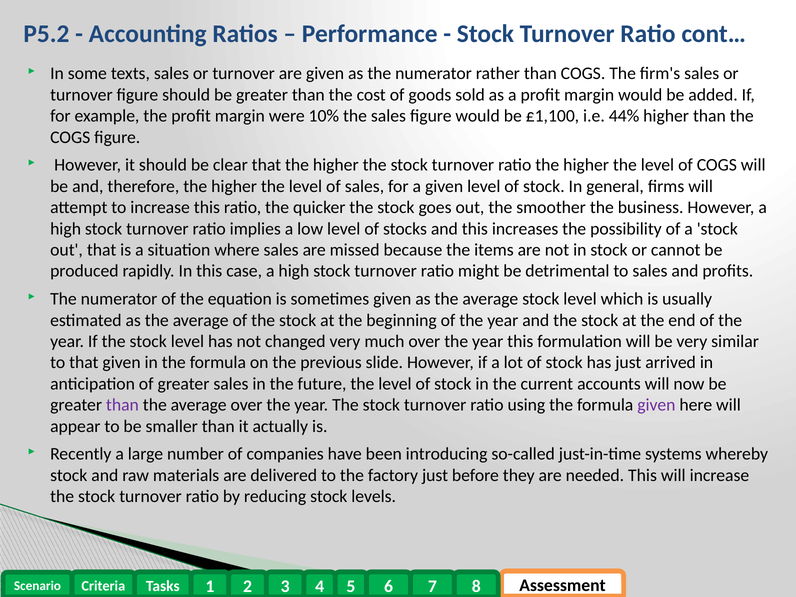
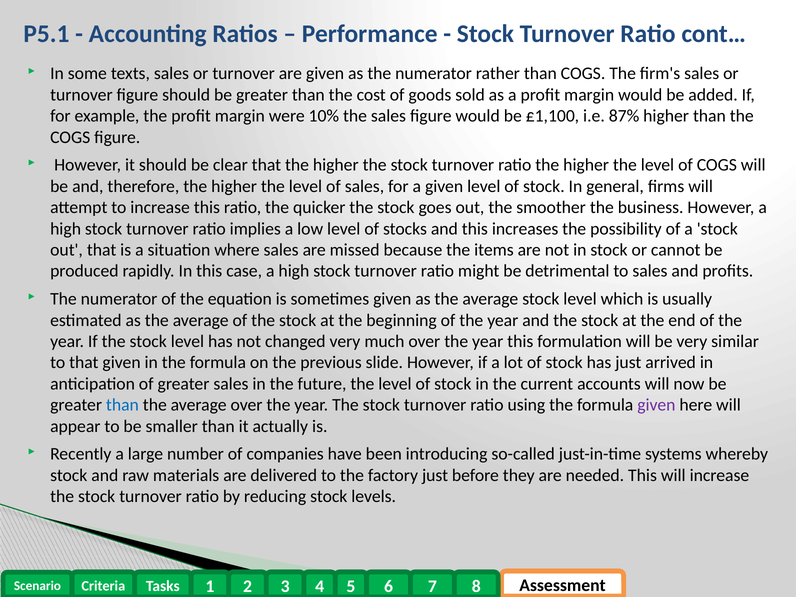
P5.2: P5.2 -> P5.1
44%: 44% -> 87%
than at (122, 405) colour: purple -> blue
